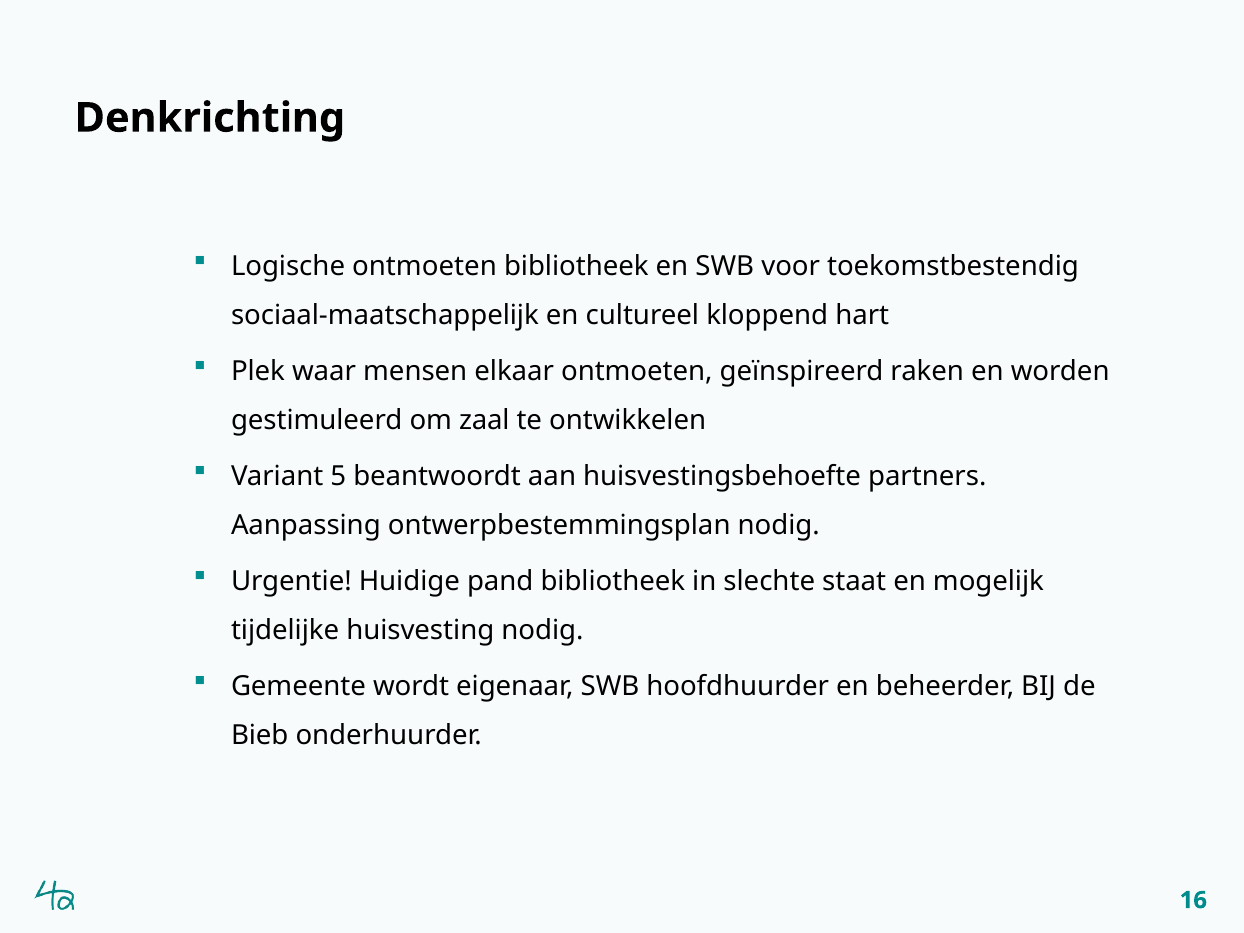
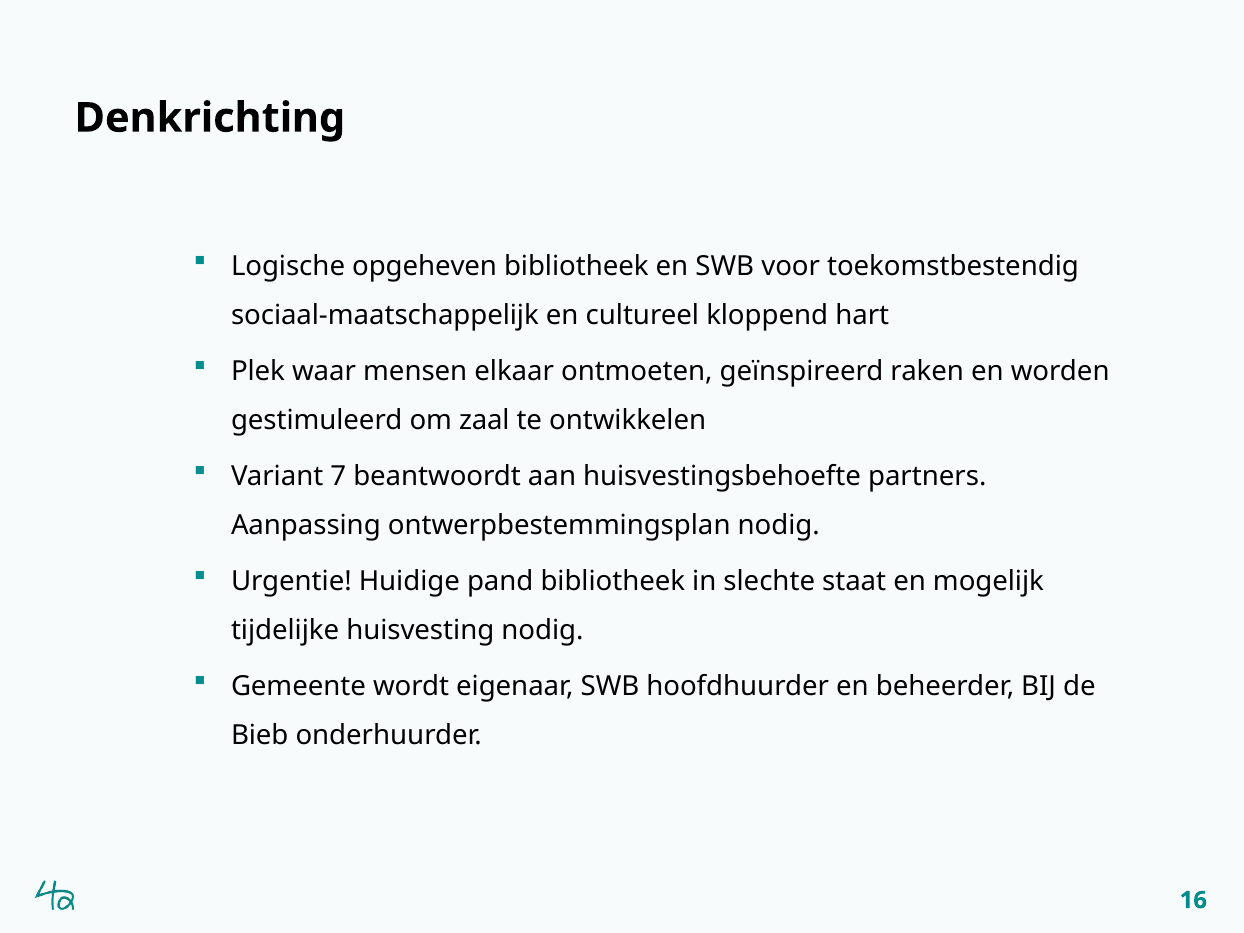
Logische ontmoeten: ontmoeten -> opgeheven
5: 5 -> 7
